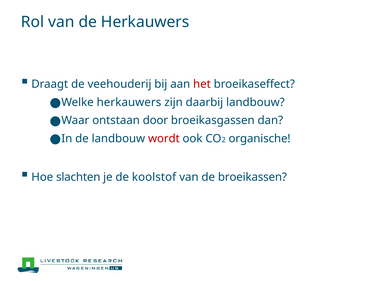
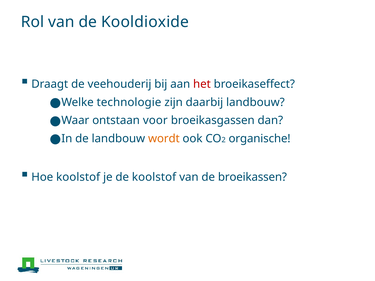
de Herkauwers: Herkauwers -> Kooldioxide
Welke herkauwers: herkauwers -> technologie
door: door -> voor
wordt colour: red -> orange
Hoe slachten: slachten -> koolstof
